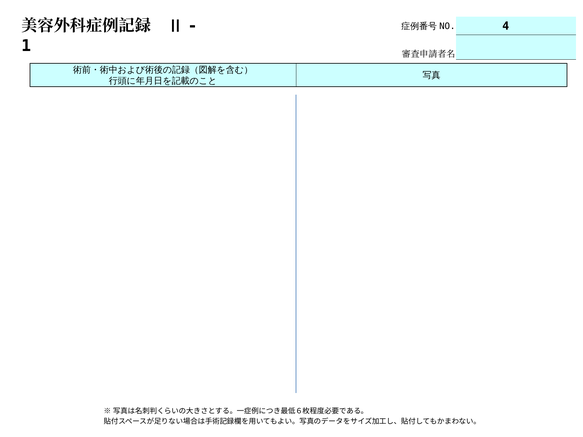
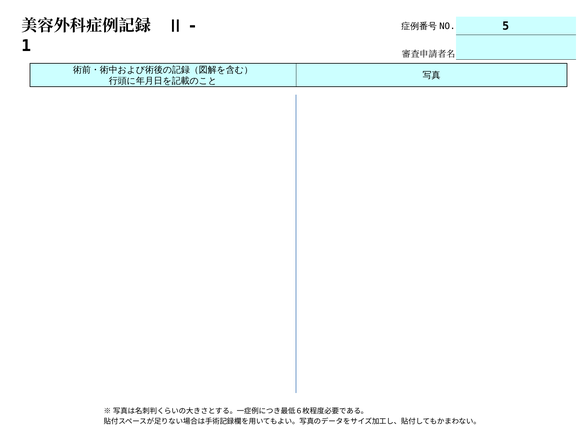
4: 4 -> 5
